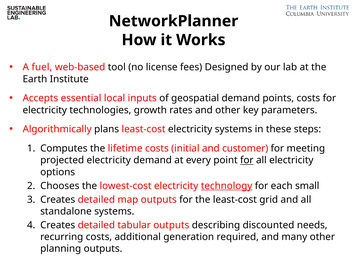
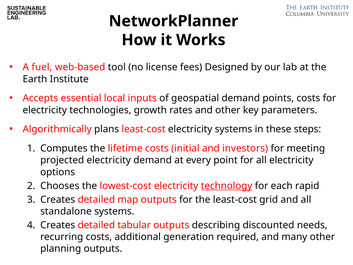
customer: customer -> investors
for at (247, 160) underline: present -> none
small: small -> rapid
